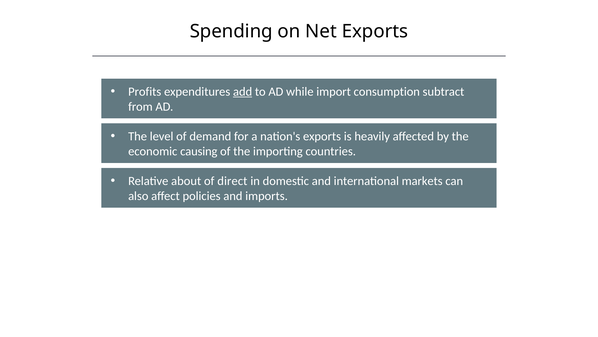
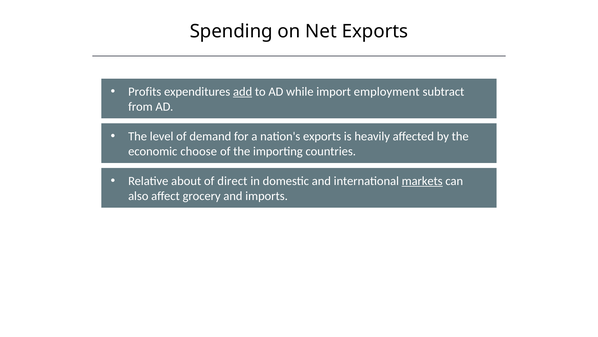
consumption: consumption -> employment
causing: causing -> choose
markets underline: none -> present
policies: policies -> grocery
